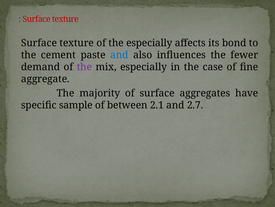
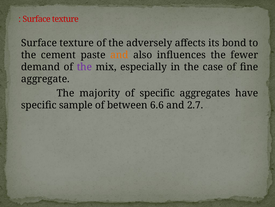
the especially: especially -> adversely
and at (119, 55) colour: blue -> orange
of surface: surface -> specific
2.1: 2.1 -> 6.6
